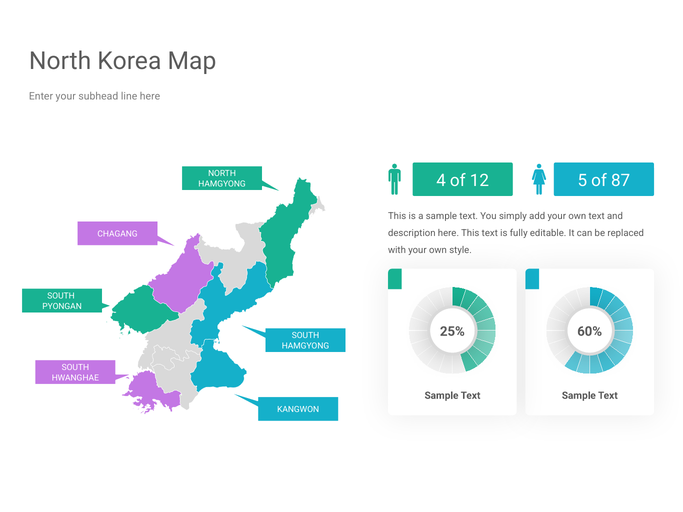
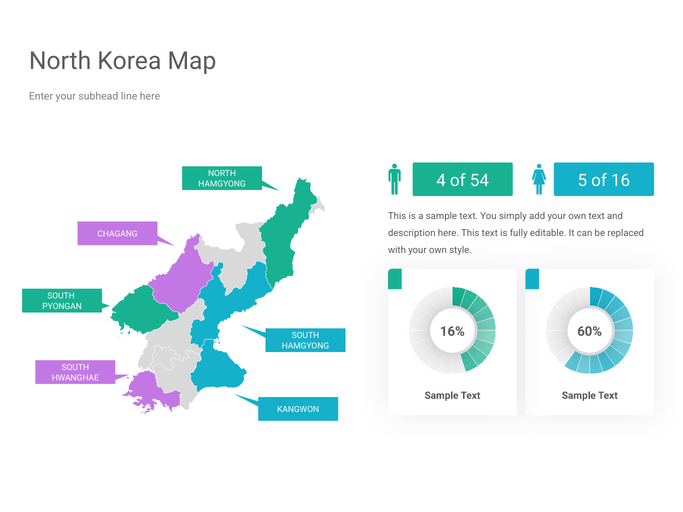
12: 12 -> 54
87: 87 -> 16
25%: 25% -> 16%
